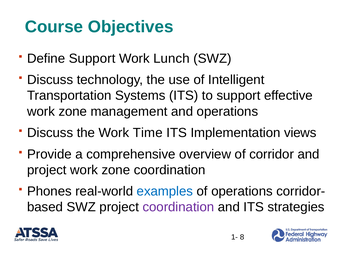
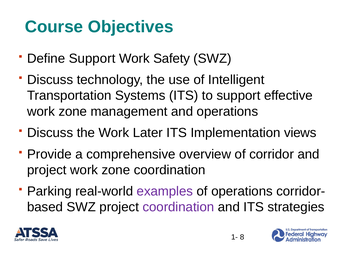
Lunch: Lunch -> Safety
Time: Time -> Later
Phones: Phones -> Parking
examples colour: blue -> purple
